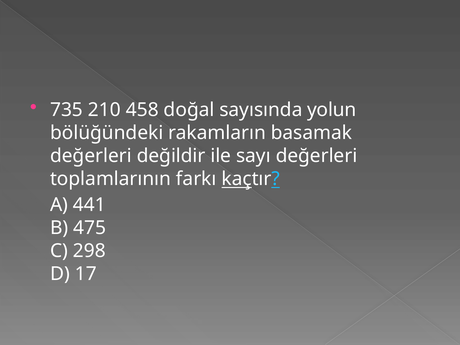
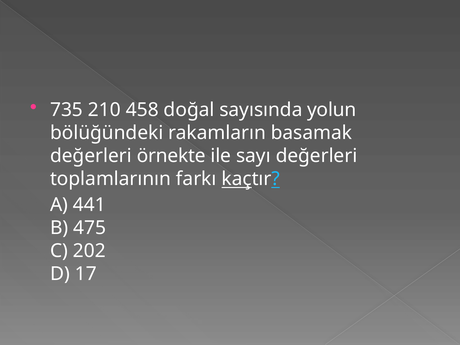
değildir: değildir -> örnekte
298: 298 -> 202
